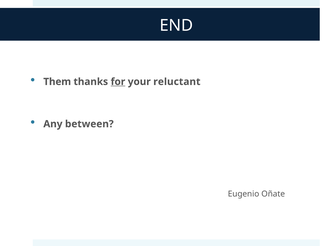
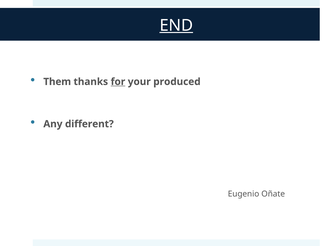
END underline: none -> present
reluctant: reluctant -> produced
between: between -> different
